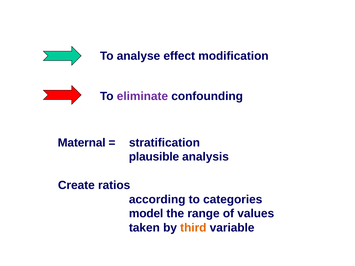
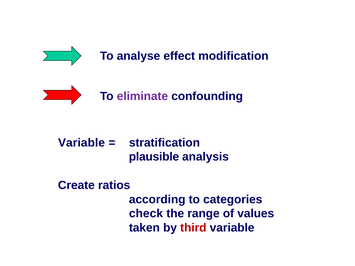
Maternal at (82, 143): Maternal -> Variable
model: model -> check
third colour: orange -> red
